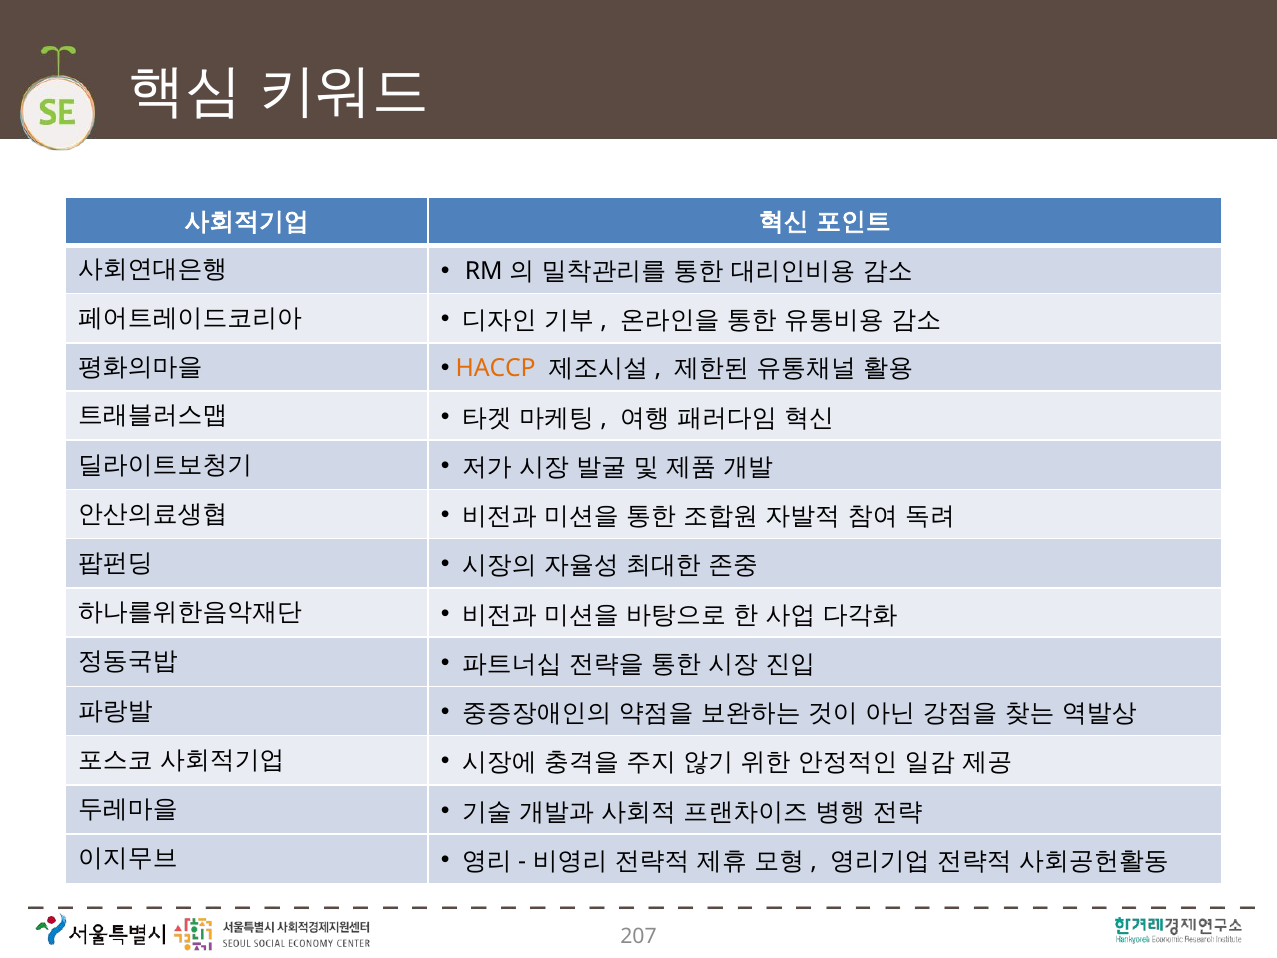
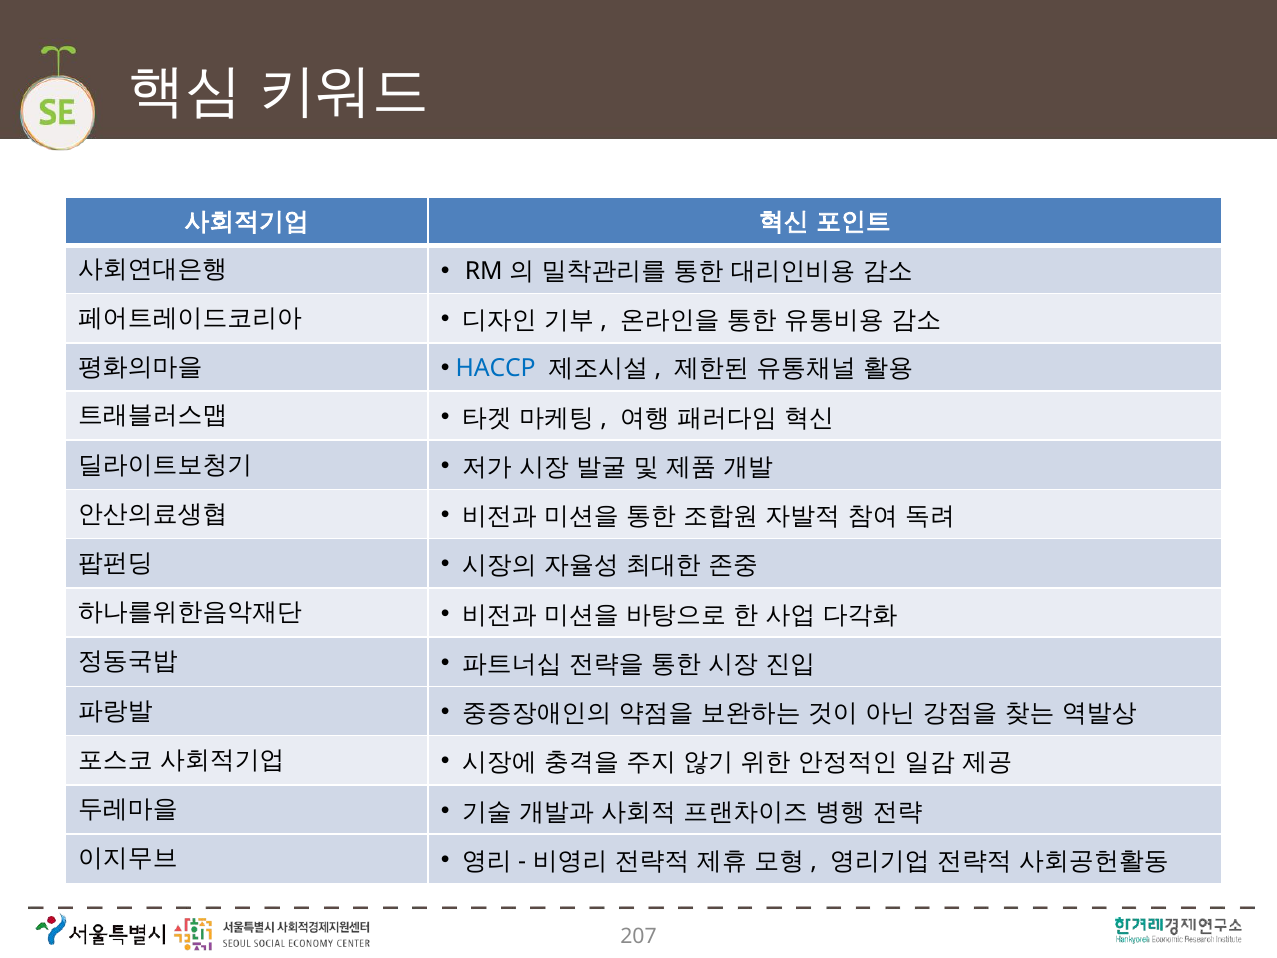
HACCP colour: orange -> blue
